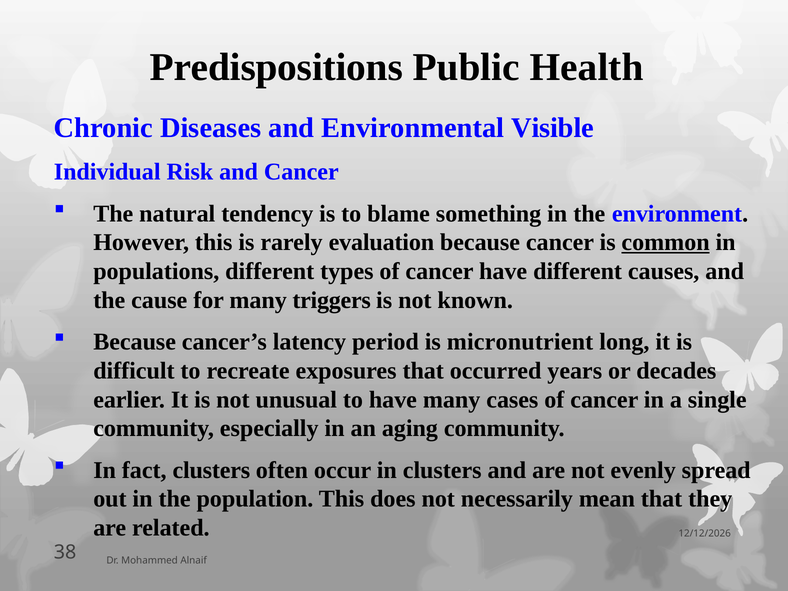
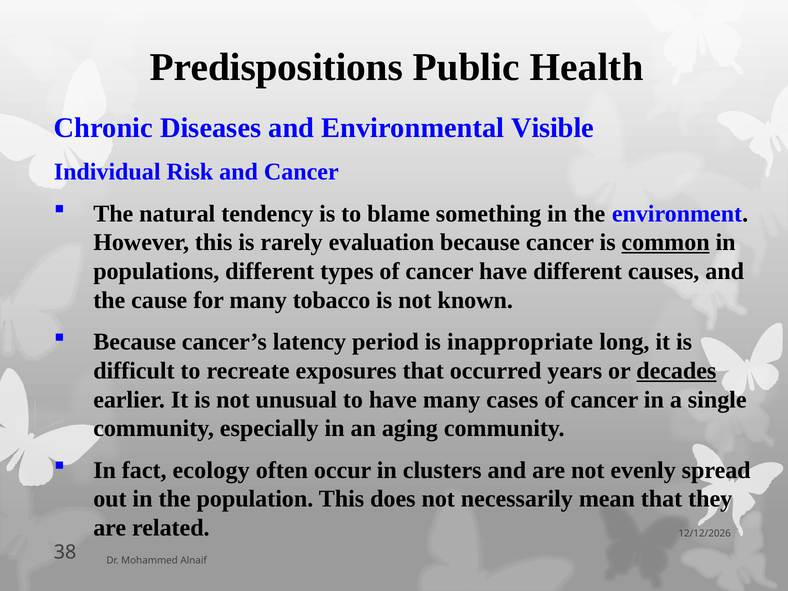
triggers: triggers -> tobacco
micronutrient: micronutrient -> inappropriate
decades underline: none -> present
fact clusters: clusters -> ecology
